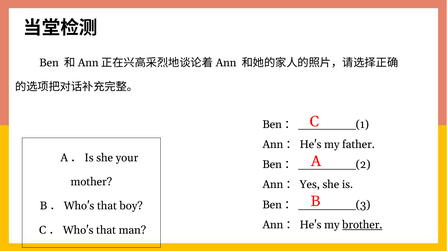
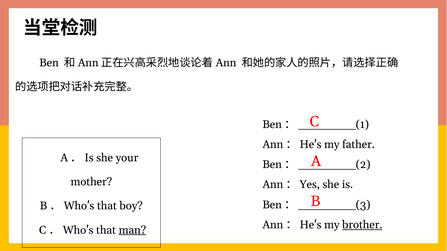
man underline: none -> present
